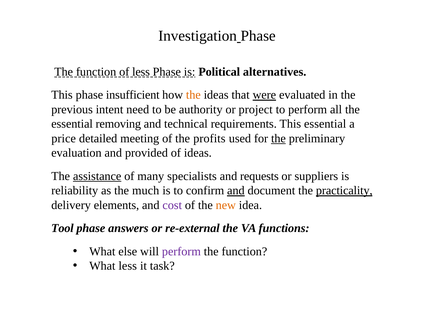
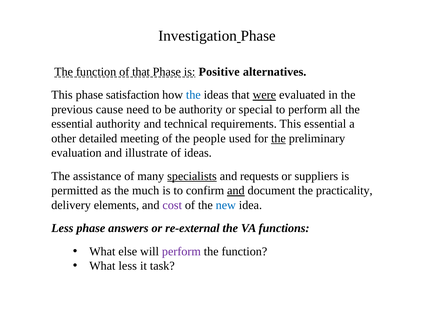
of less: less -> that
Political: Political -> Positive
insufficient: insufficient -> satisfaction
the at (193, 95) colour: orange -> blue
intent: intent -> cause
project: project -> special
essential removing: removing -> authority
price: price -> other
profits: profits -> people
provided: provided -> illustrate
assistance underline: present -> none
specialists underline: none -> present
reliability: reliability -> permitted
practicality underline: present -> none
new colour: orange -> blue
Tool at (62, 228): Tool -> Less
